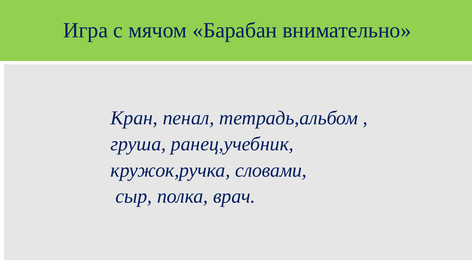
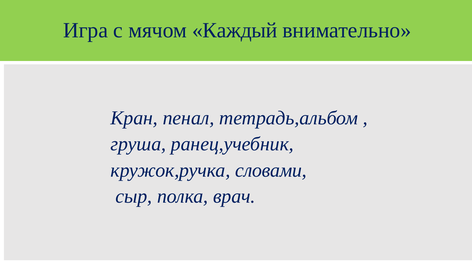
Барабан: Барабан -> Каждый
